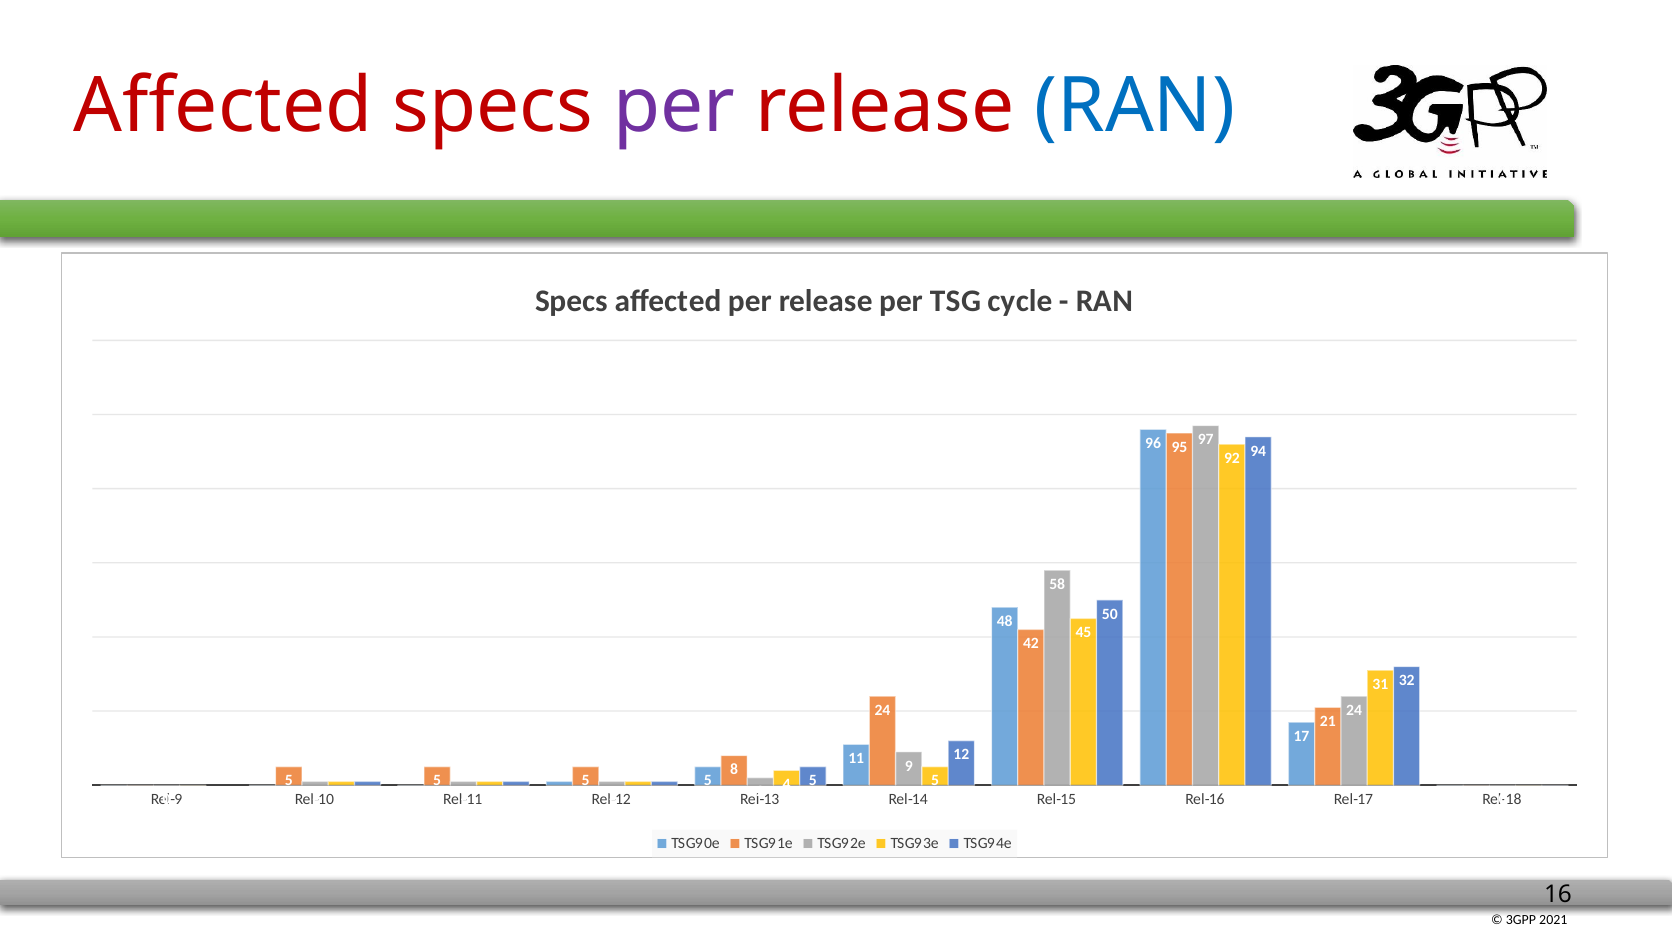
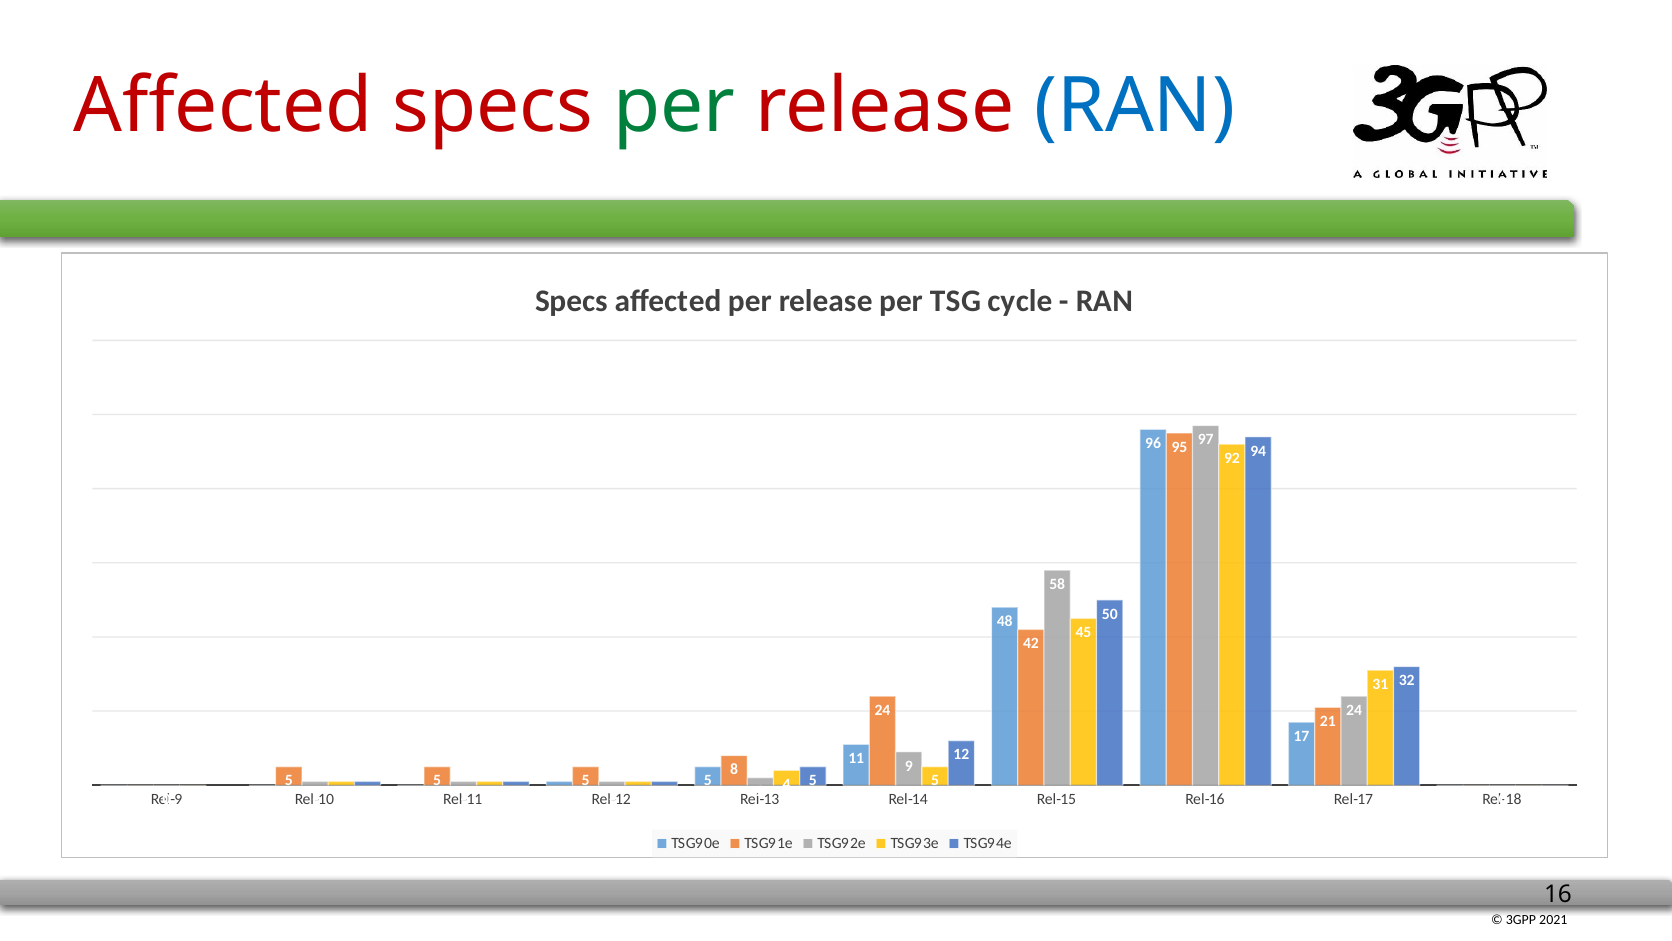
per at (674, 106) colour: purple -> green
